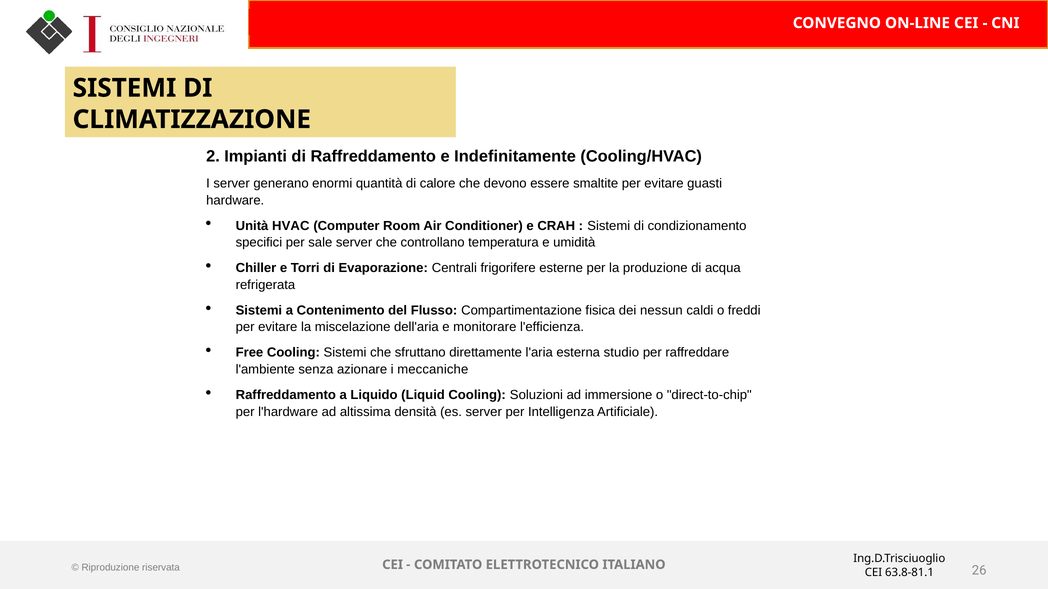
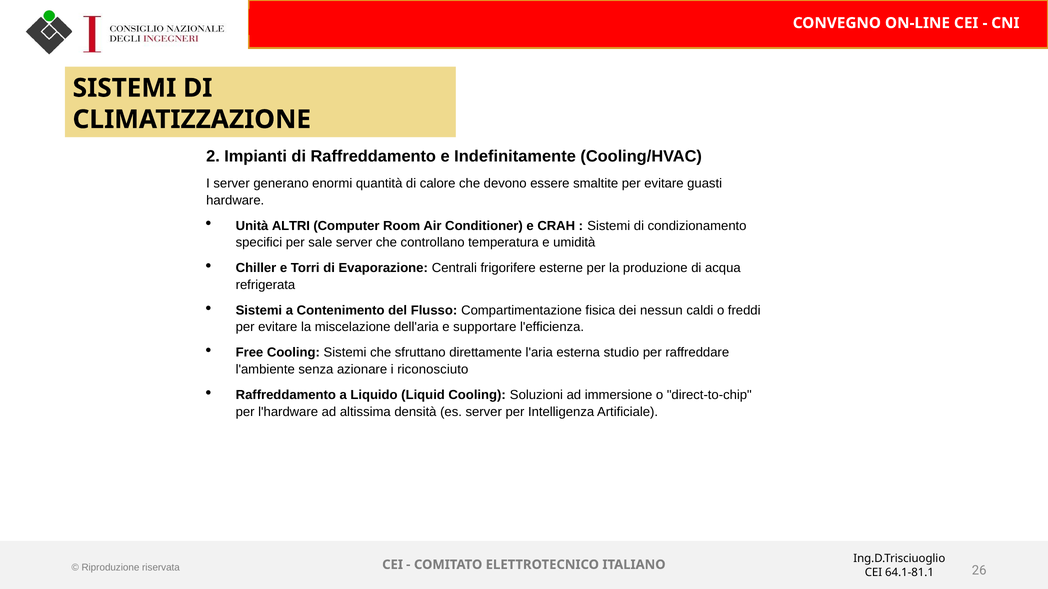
HVAC: HVAC -> ALTRI
monitorare: monitorare -> supportare
meccaniche: meccaniche -> riconosciuto
63.8-81.1: 63.8-81.1 -> 64.1-81.1
